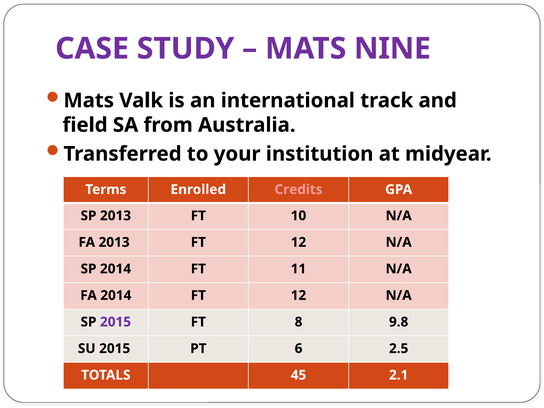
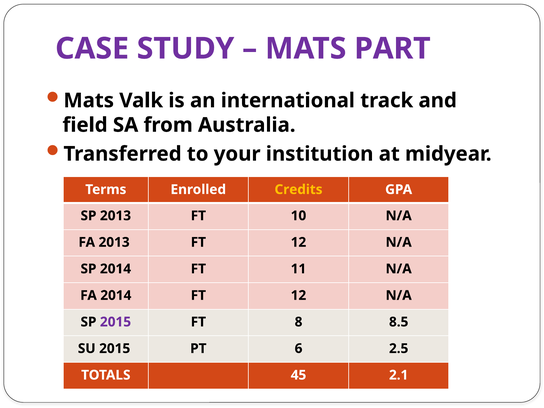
NINE: NINE -> PART
Credits colour: pink -> yellow
9.8: 9.8 -> 8.5
